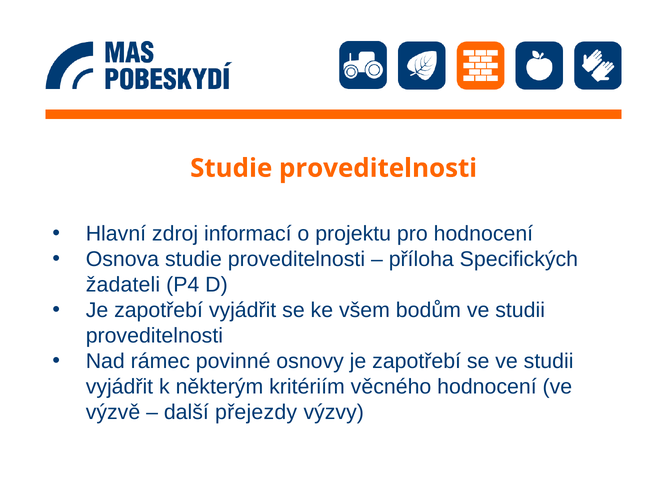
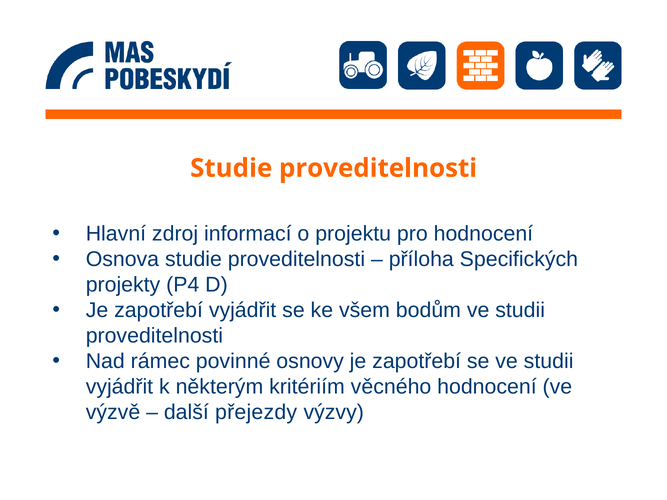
žadateli: žadateli -> projekty
